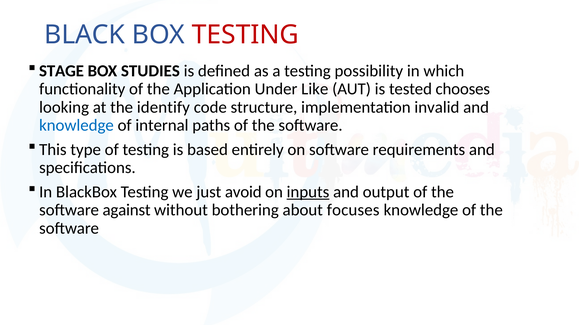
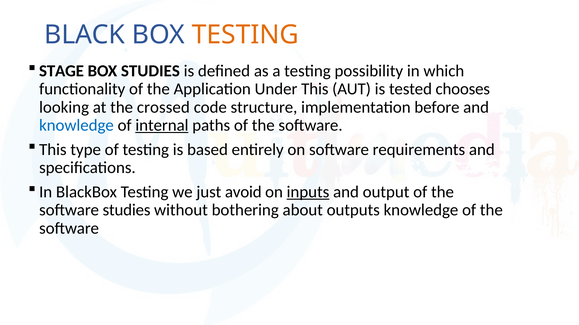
TESTING at (245, 35) colour: red -> orange
Under Like: Like -> This
identify: identify -> crossed
invalid: invalid -> before
internal underline: none -> present
software against: against -> studies
focuses: focuses -> outputs
